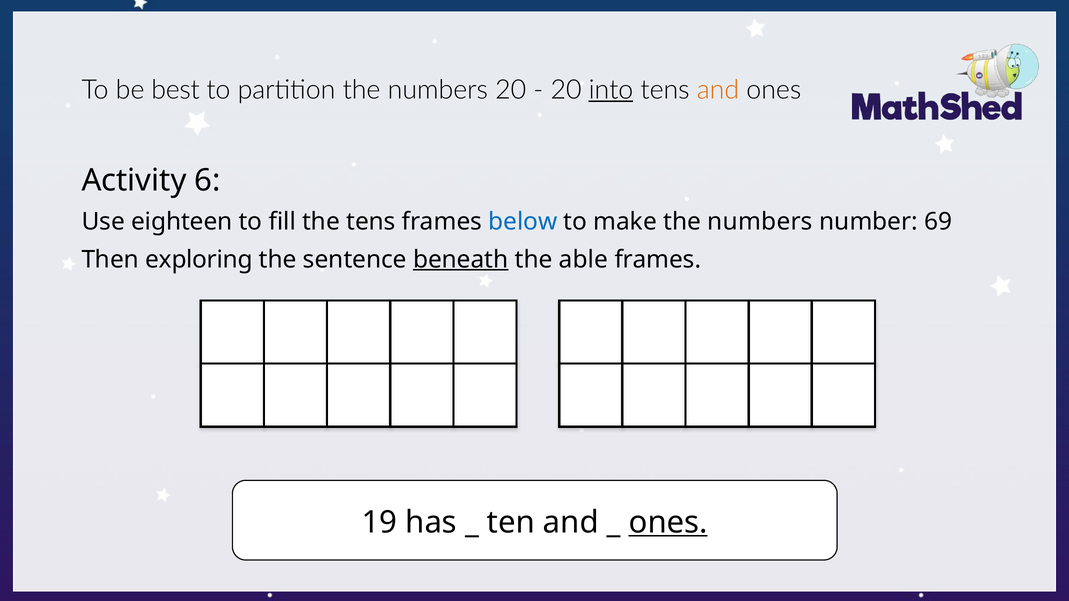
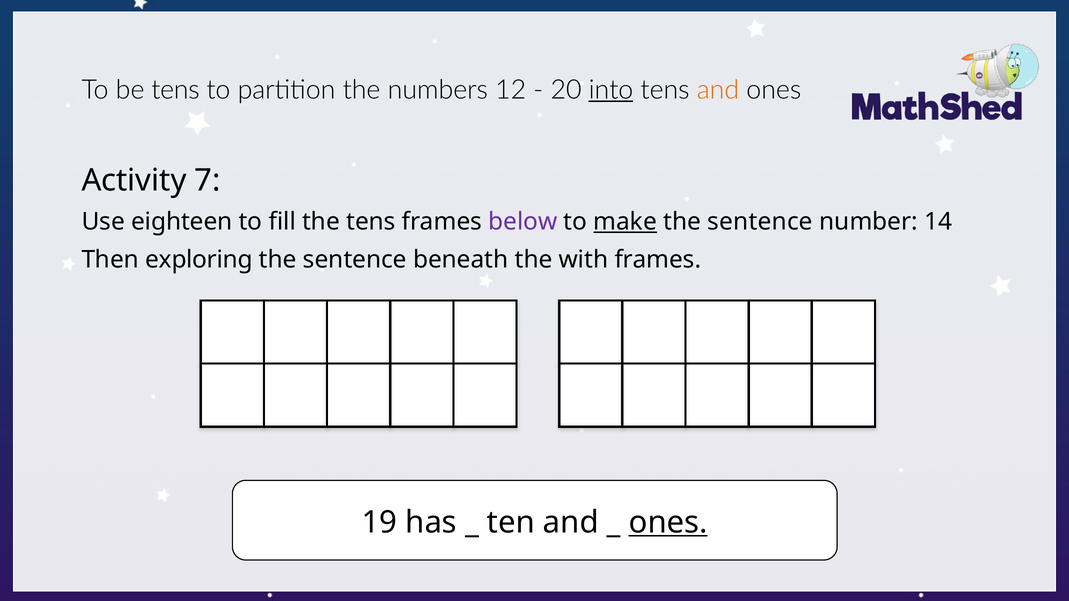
be best: best -> tens
numbers 20: 20 -> 12
6: 6 -> 7
below colour: blue -> purple
make underline: none -> present
numbers at (760, 222): numbers -> sentence
69: 69 -> 14
beneath underline: present -> none
able: able -> with
